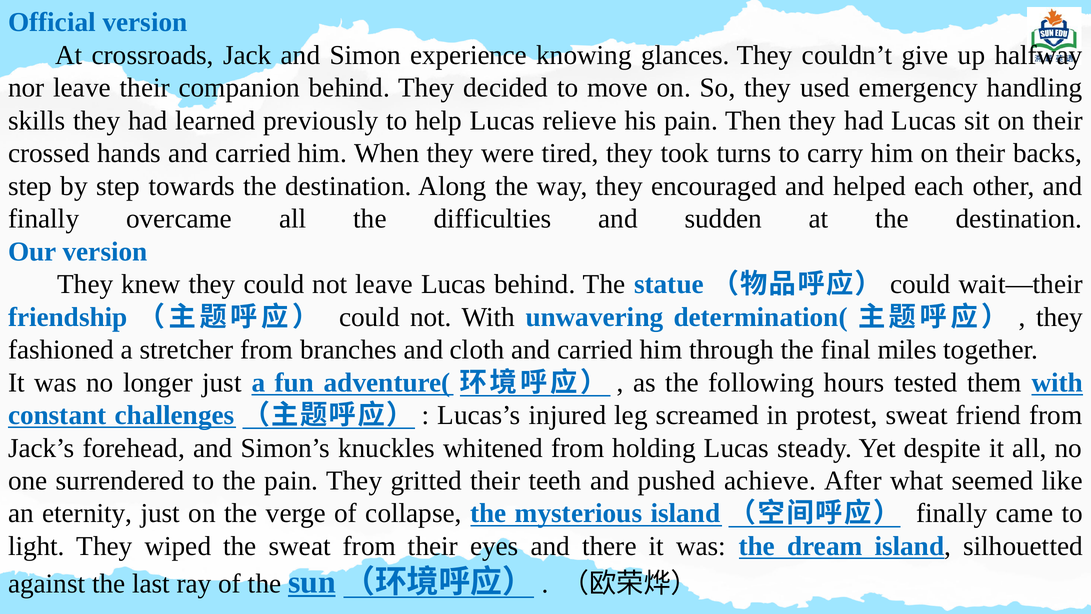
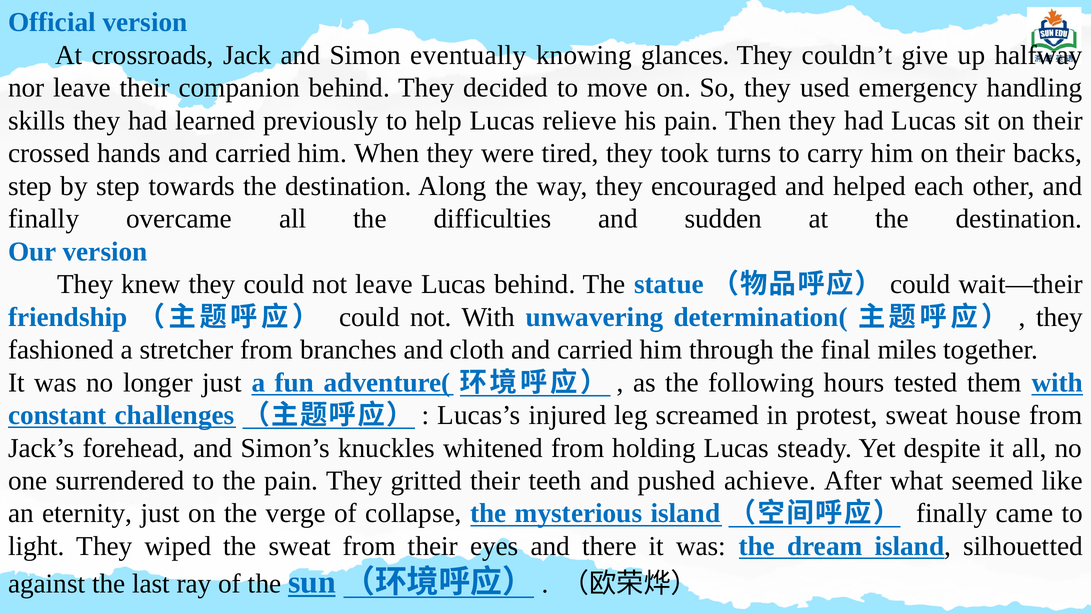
experience: experience -> eventually
friend: friend -> house
